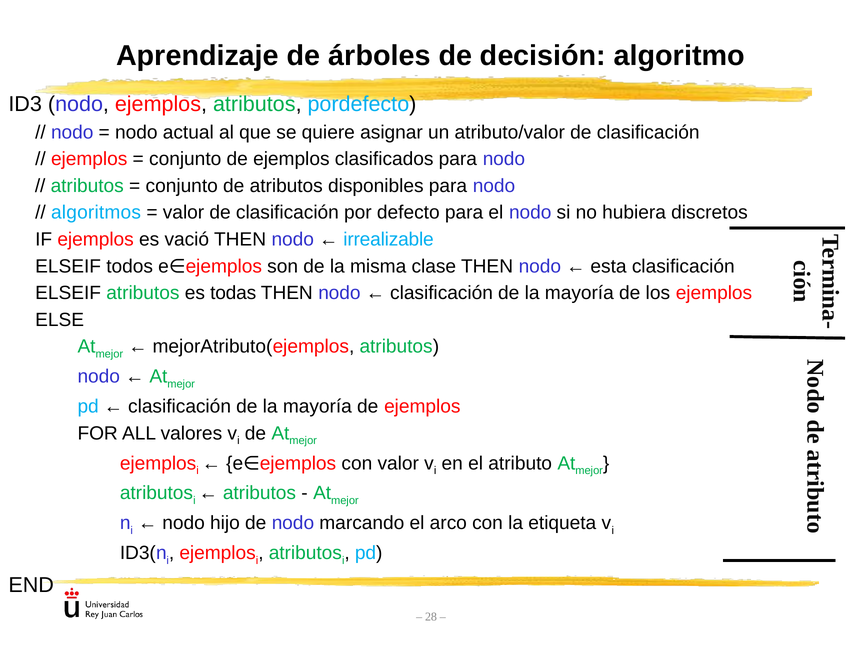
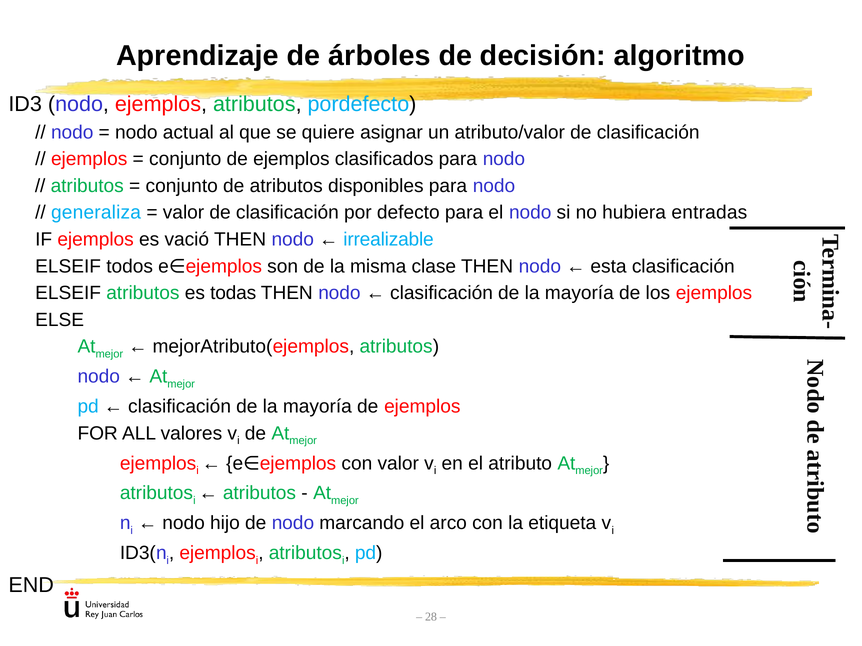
algoritmos: algoritmos -> generaliza
discretos: discretos -> entradas
